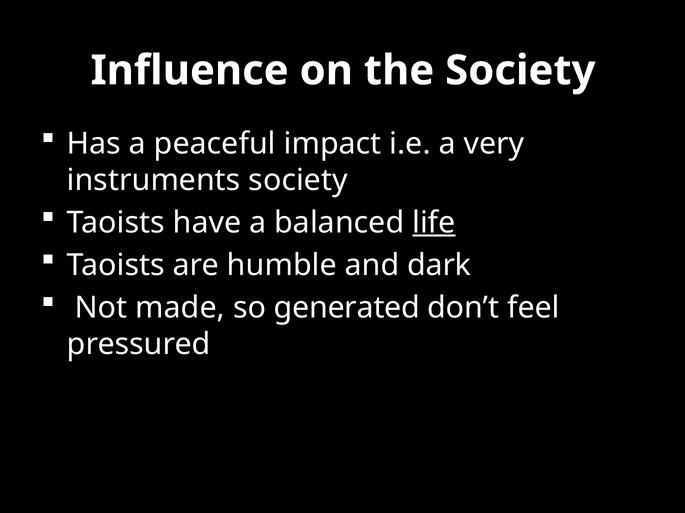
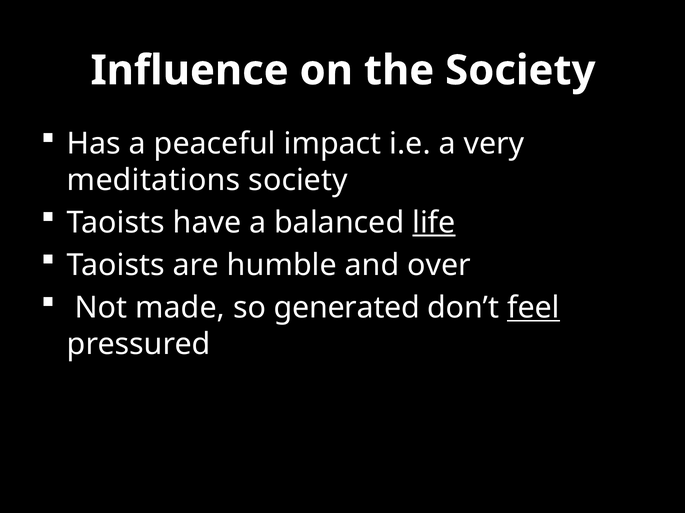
instruments: instruments -> meditations
dark: dark -> over
feel underline: none -> present
